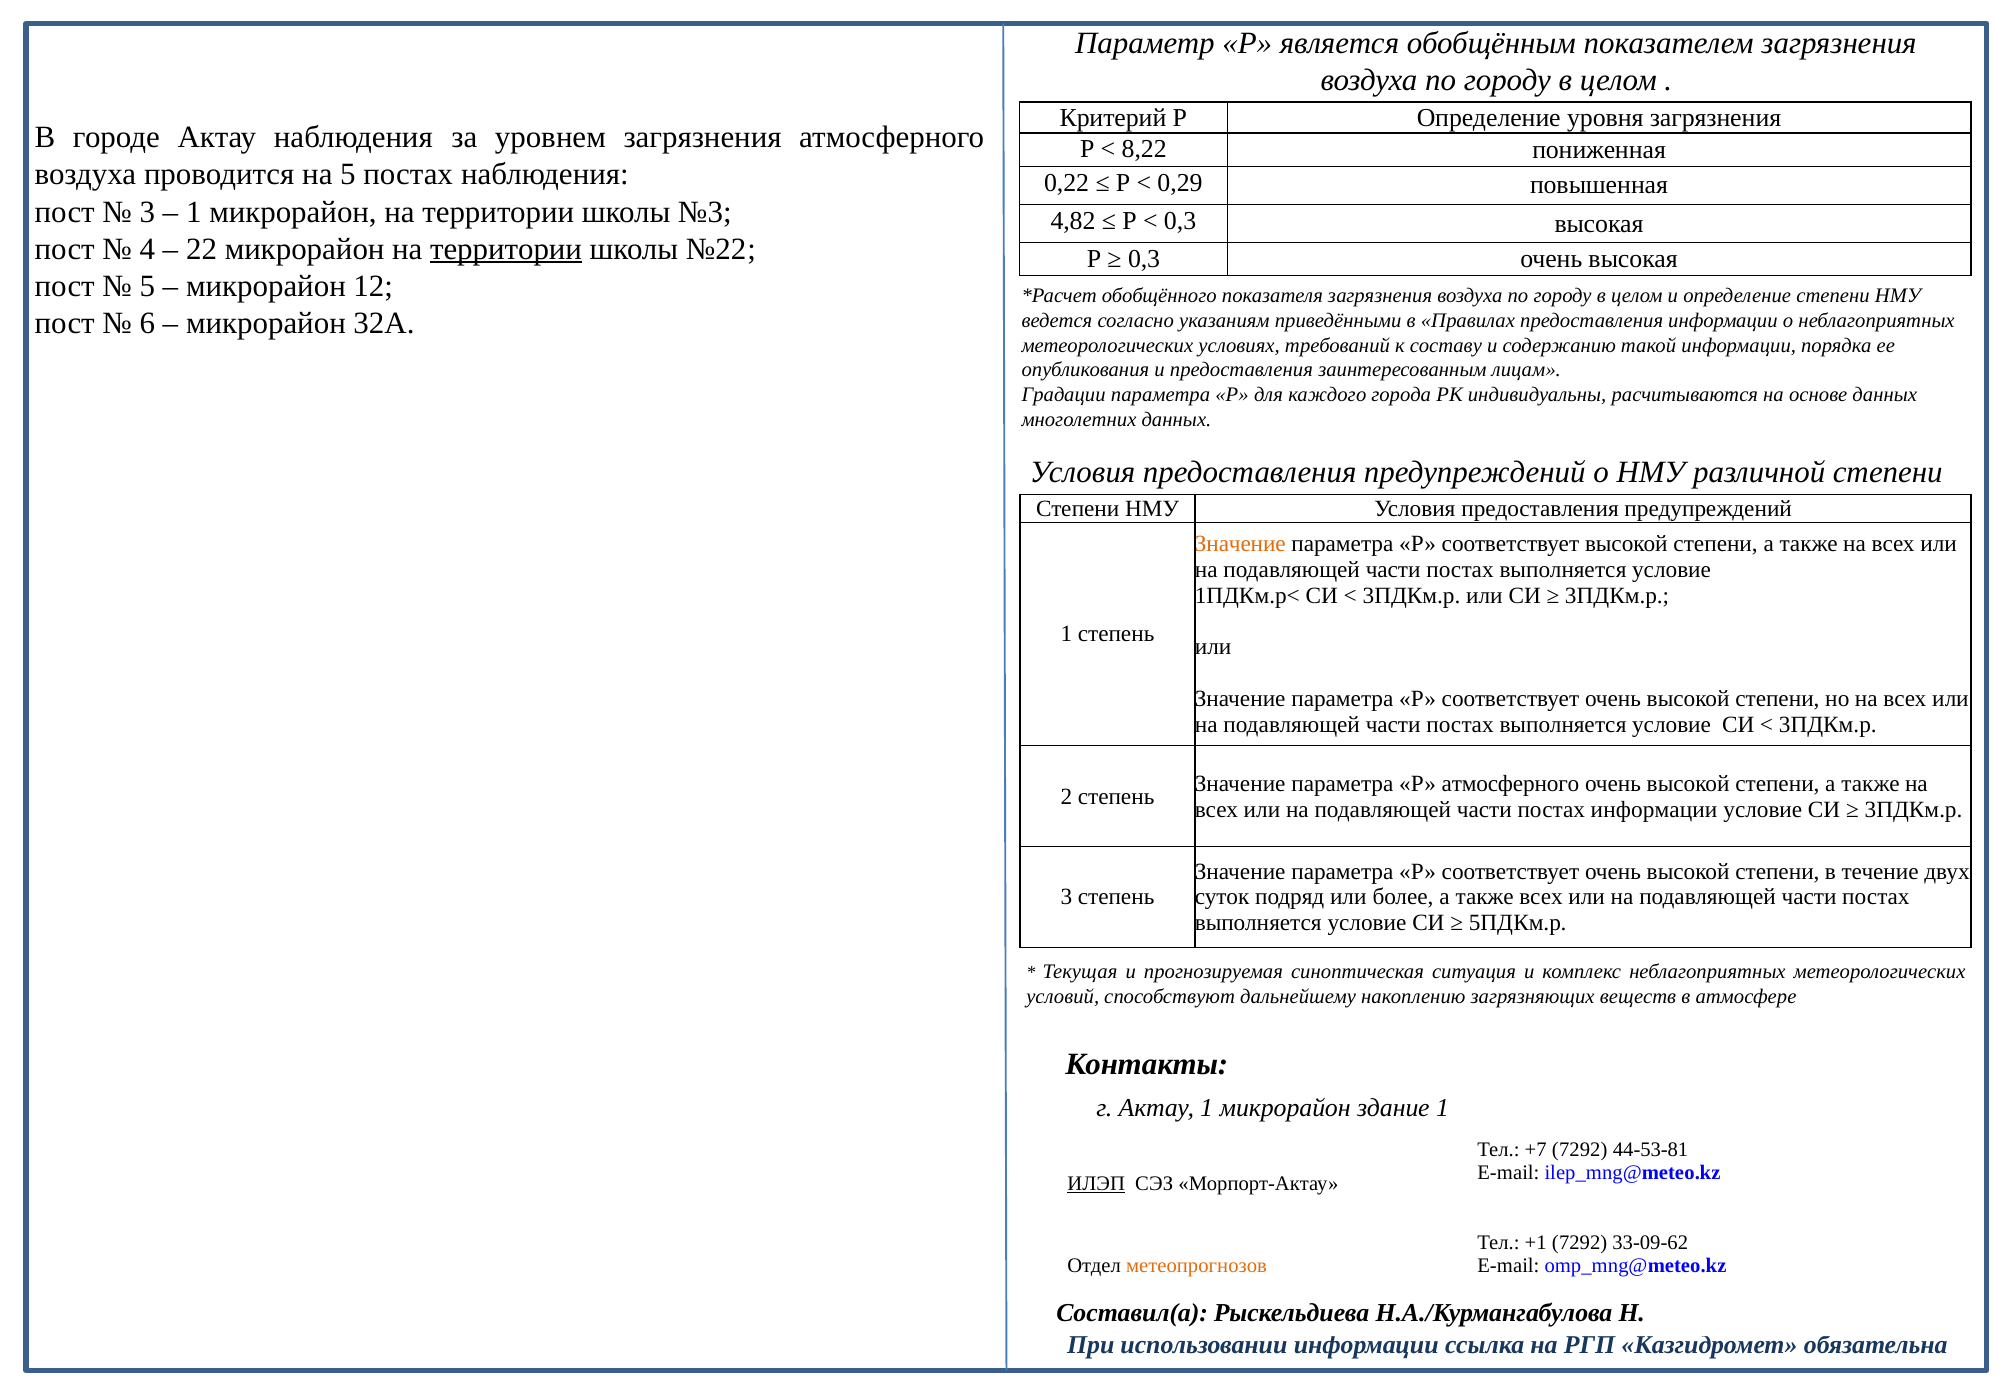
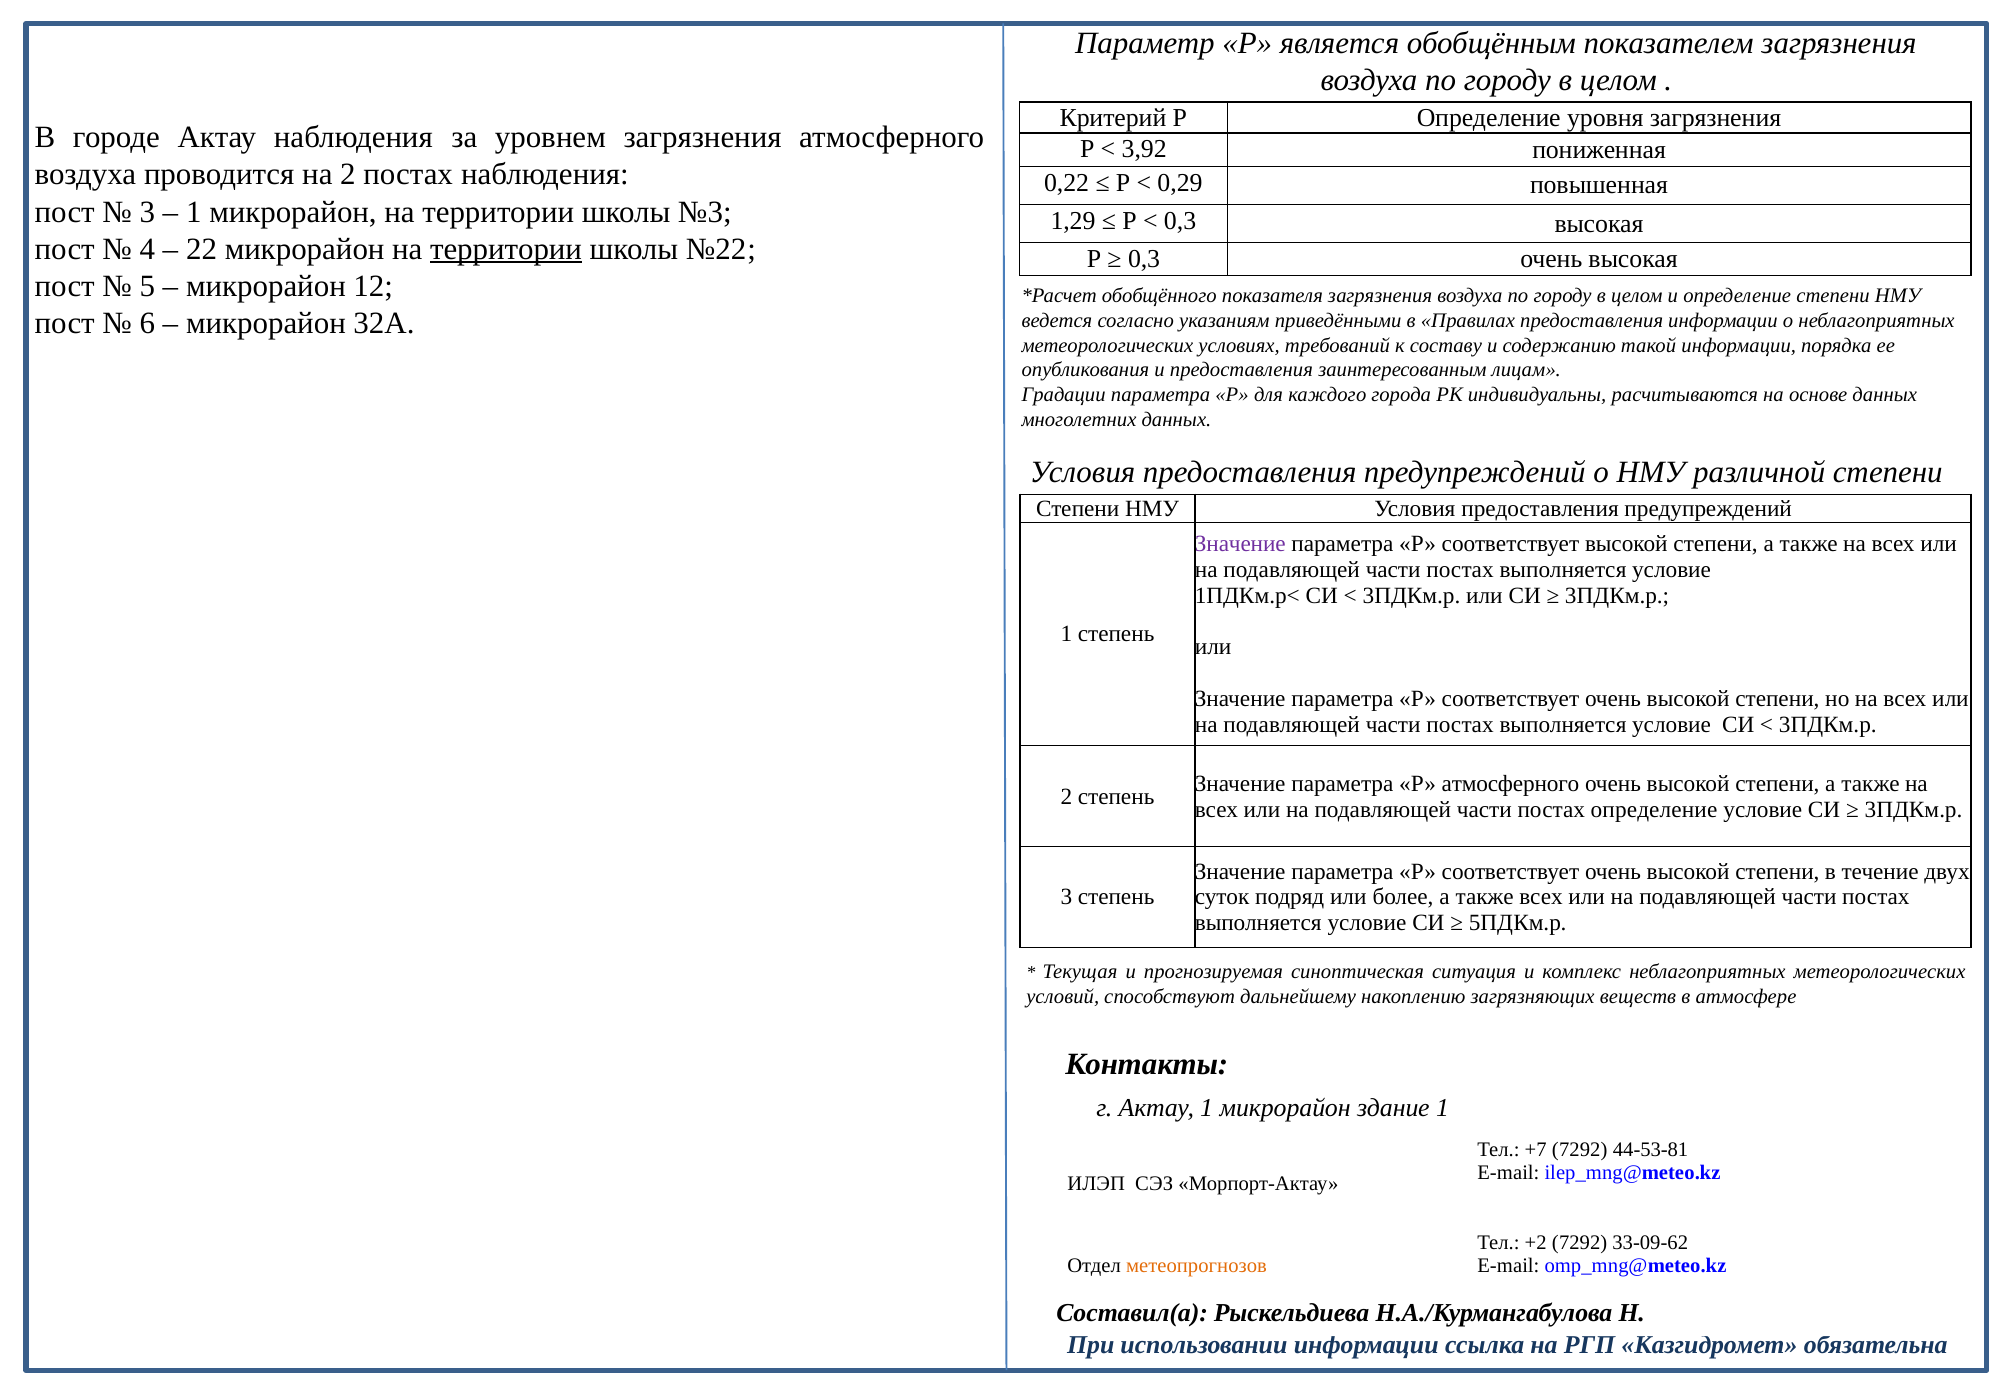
8,22: 8,22 -> 3,92
на 5: 5 -> 2
4,82: 4,82 -> 1,29
Значение at (1240, 544) colour: orange -> purple
постах информации: информации -> определение
ИЛЭП underline: present -> none
+1: +1 -> +2
